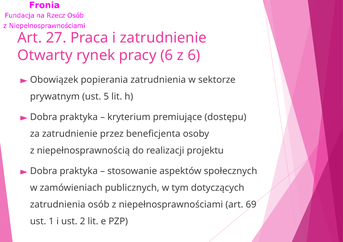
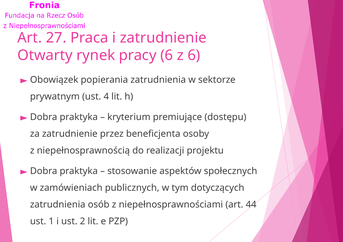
5: 5 -> 4
69: 69 -> 44
